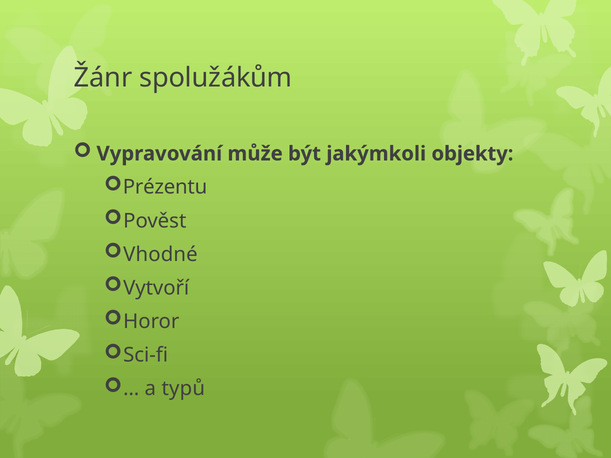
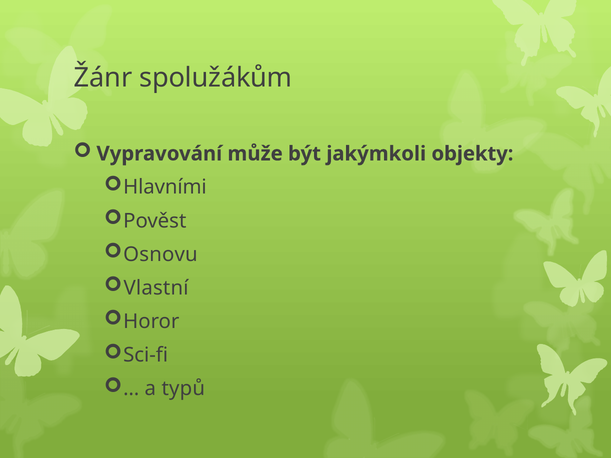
Prézentu: Prézentu -> Hlavními
Vhodné: Vhodné -> Osnovu
Vytvoří: Vytvoří -> Vlastní
